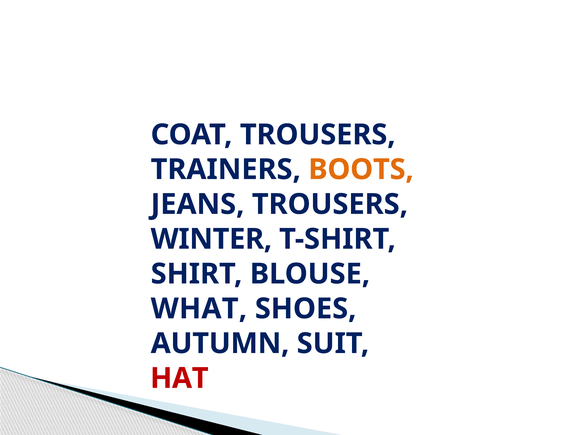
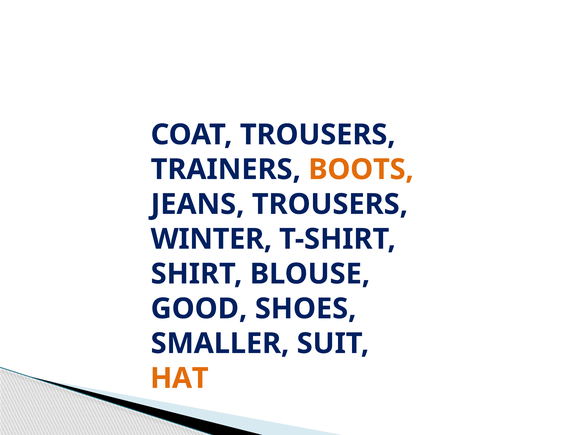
WHAT: WHAT -> GOOD
AUTUMN: AUTUMN -> SMALLER
HAT colour: red -> orange
